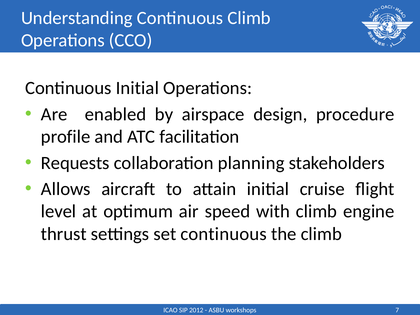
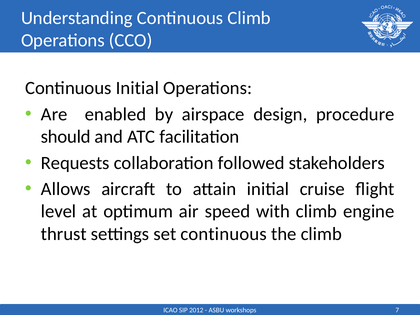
profile: profile -> should
planning: planning -> followed
